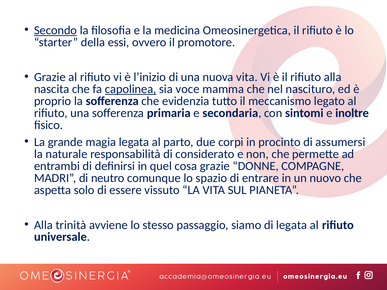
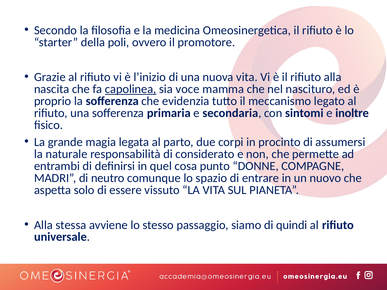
Secondo underline: present -> none
essi: essi -> poli
cosa grazie: grazie -> punto
trinità: trinità -> stessa
di legata: legata -> quindi
